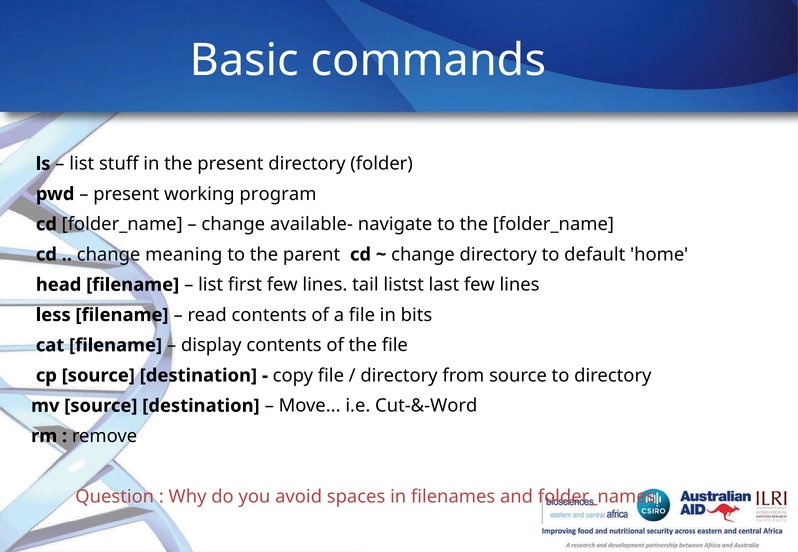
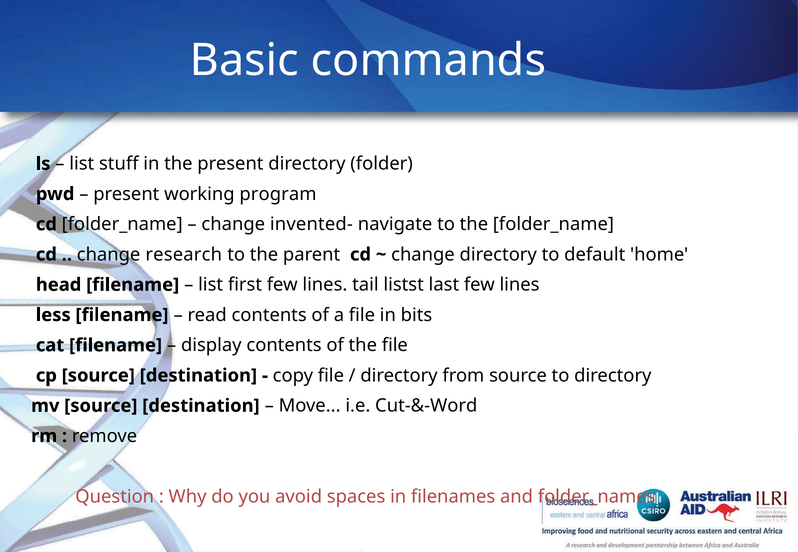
available-: available- -> invented-
meaning: meaning -> research
